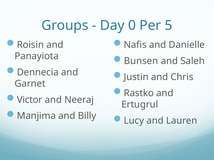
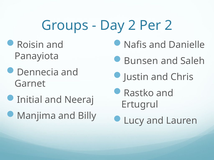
Day 0: 0 -> 2
Per 5: 5 -> 2
Victor: Victor -> Initial
